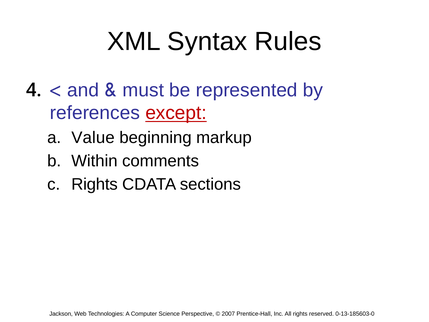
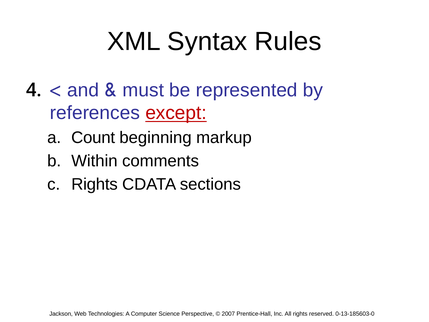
Value: Value -> Count
